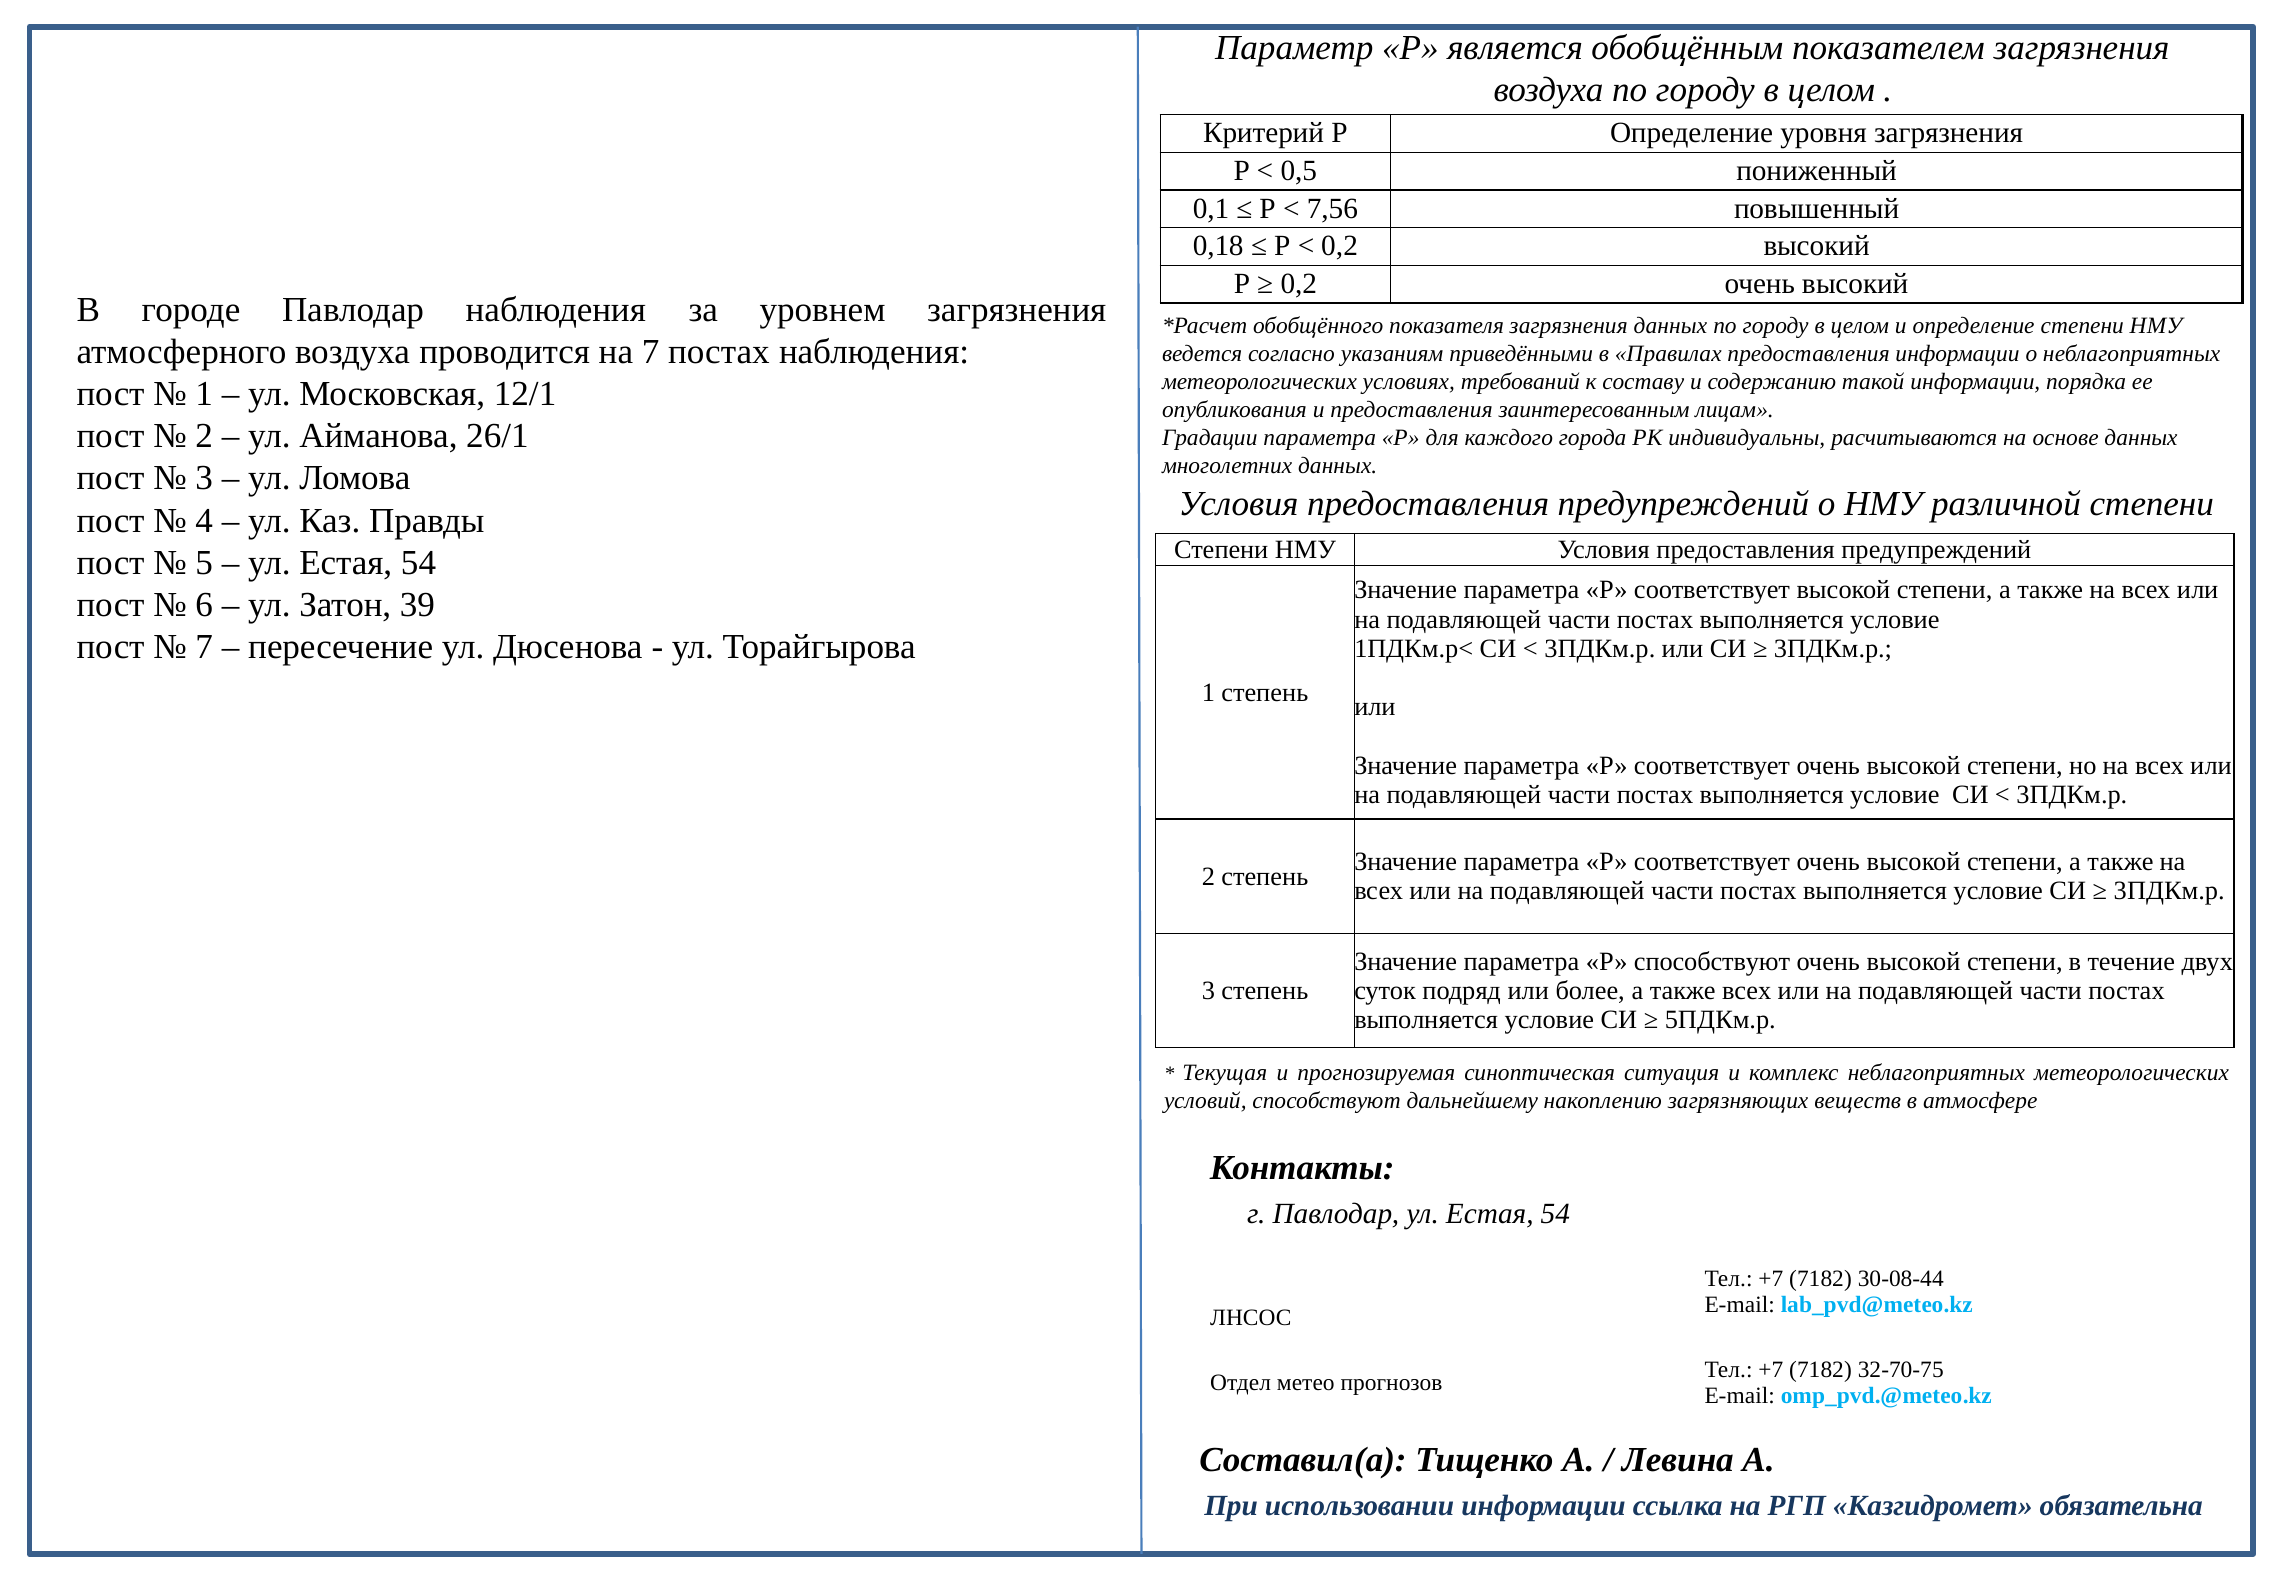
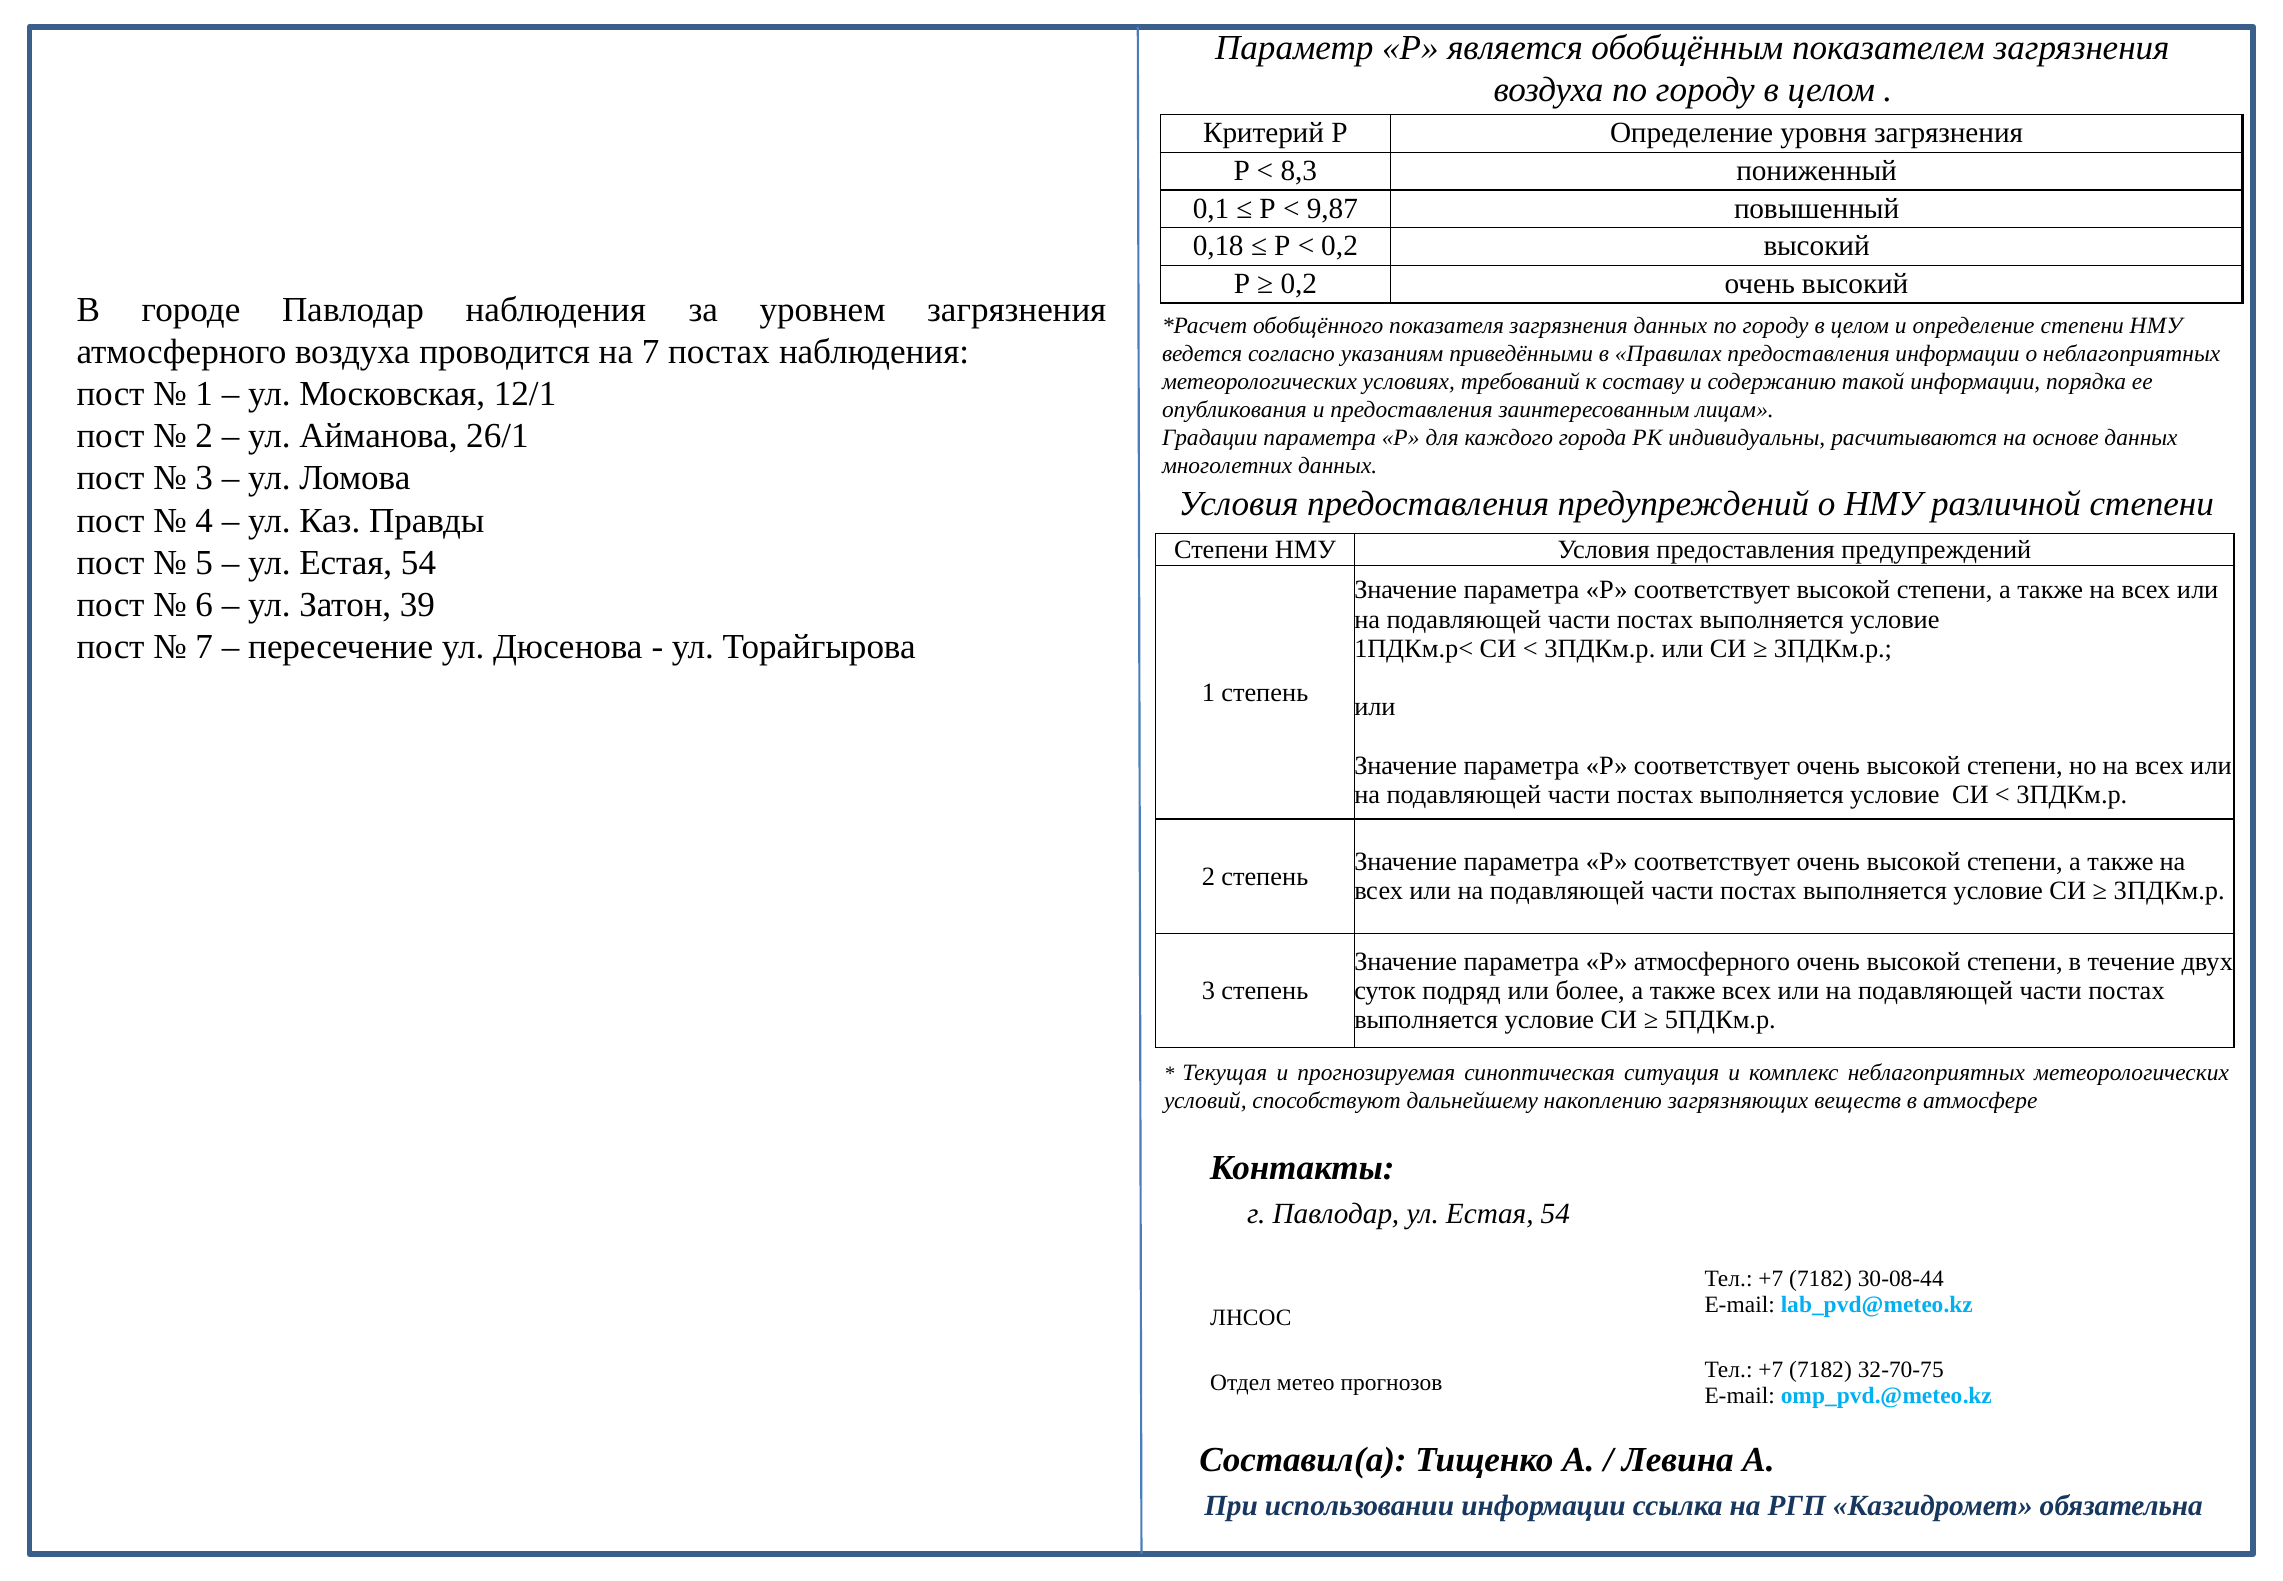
0,5: 0,5 -> 8,3
7,56: 7,56 -> 9,87
Р способствуют: способствуют -> атмосферного
